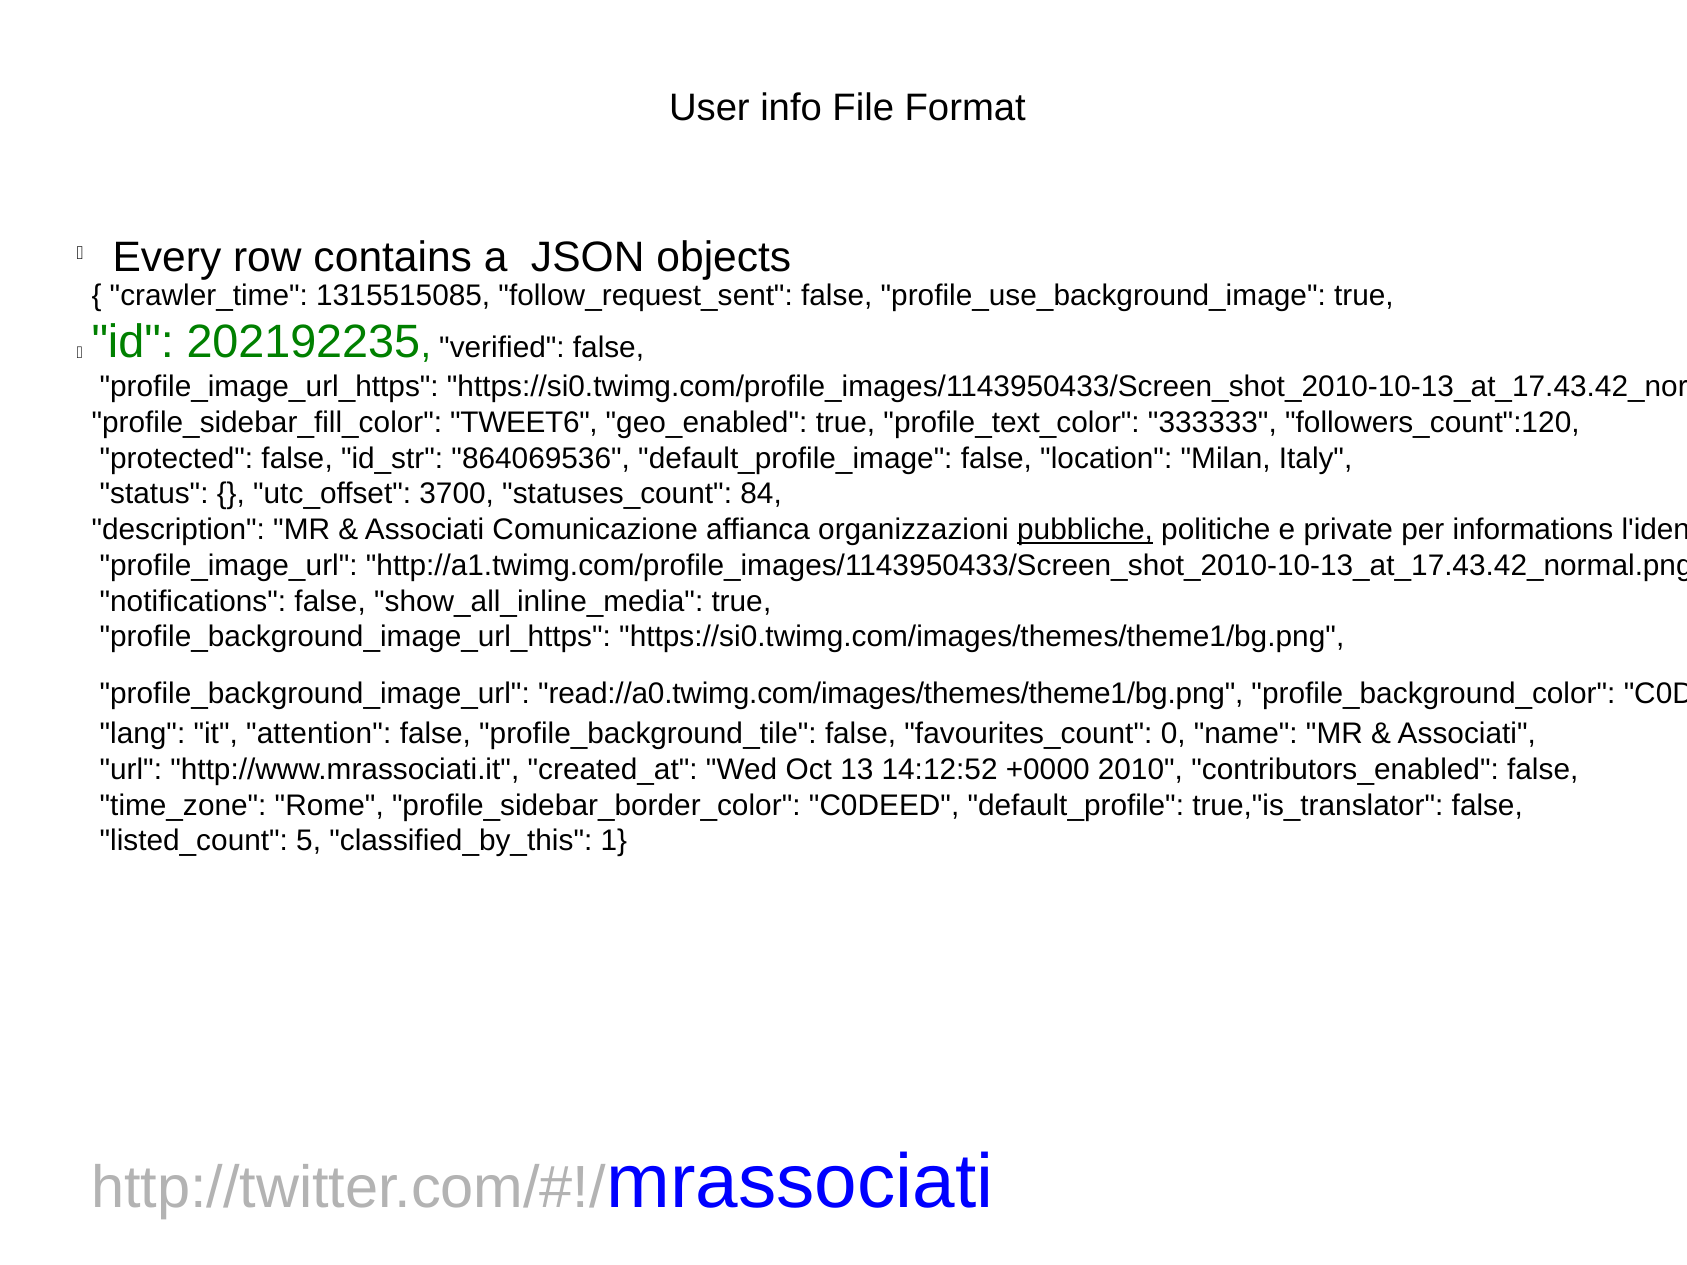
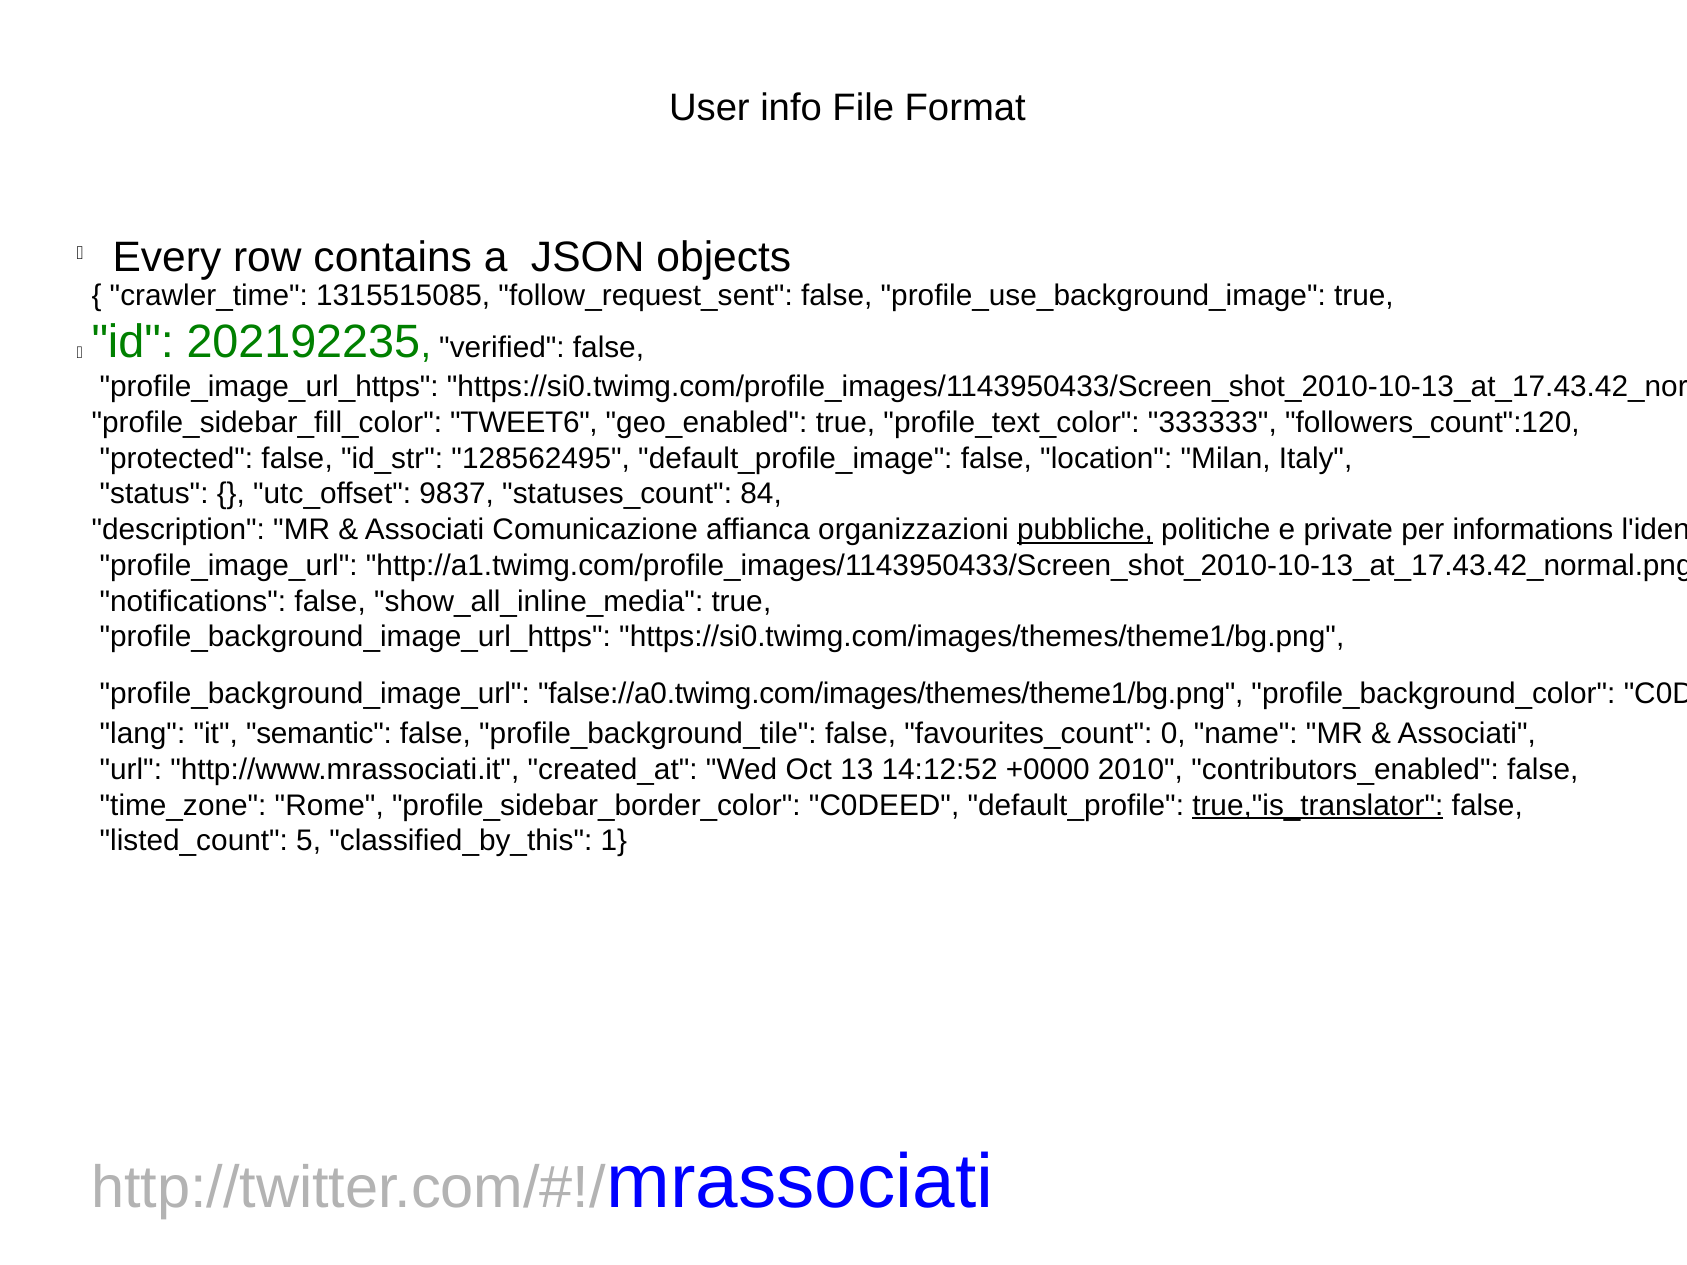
864069536: 864069536 -> 128562495
3700: 3700 -> 9837
read://a0.twimg.com/images/themes/theme1/bg.png: read://a0.twimg.com/images/themes/theme1/bg.png -> false://a0.twimg.com/images/themes/theme1/bg.png
attention: attention -> semantic
true,"is_translator underline: none -> present
